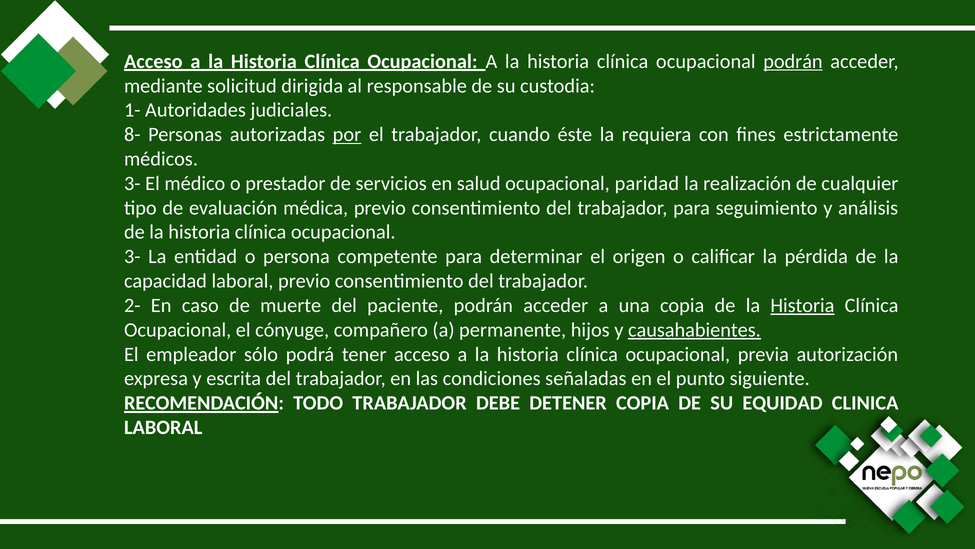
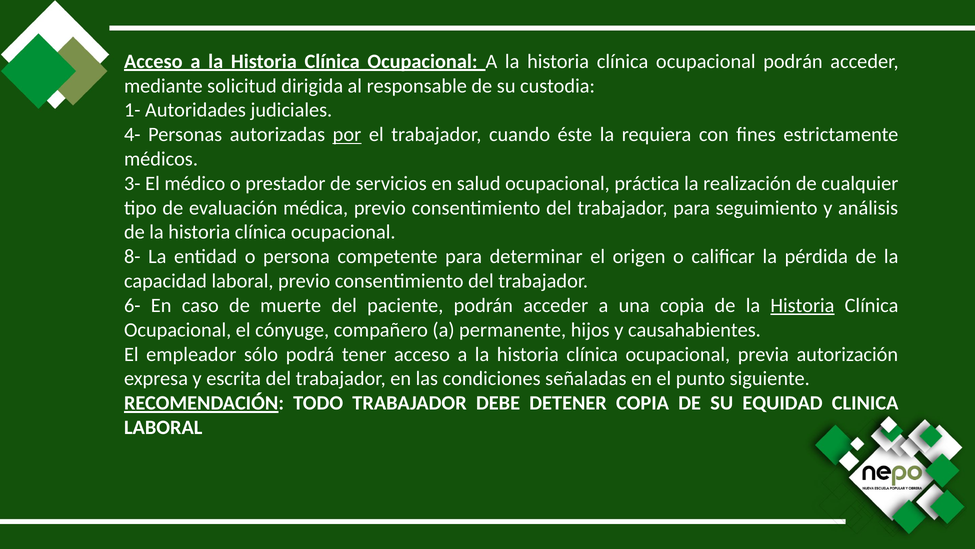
podrán at (793, 61) underline: present -> none
8-: 8- -> 4-
paridad: paridad -> práctica
3- at (132, 256): 3- -> 8-
2-: 2- -> 6-
causahabientes underline: present -> none
